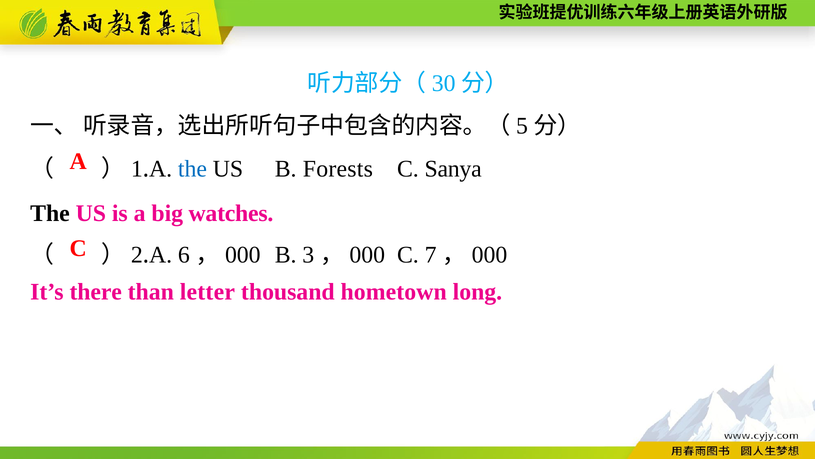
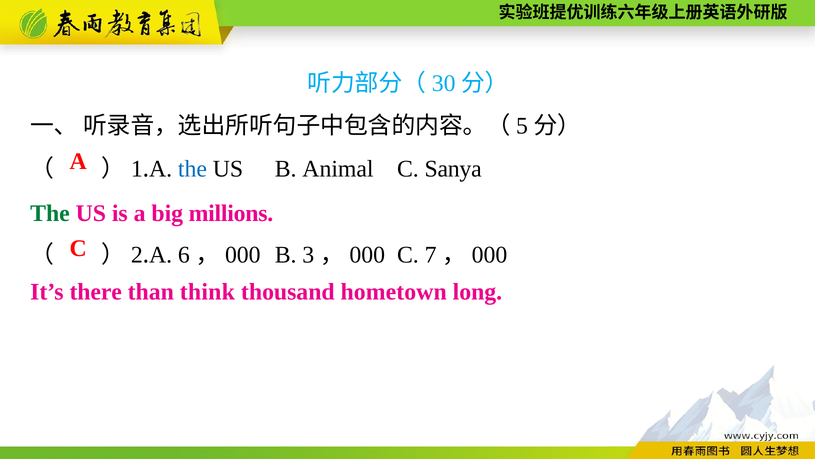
Forests: Forests -> Animal
The at (50, 213) colour: black -> green
watches: watches -> millions
letter: letter -> think
